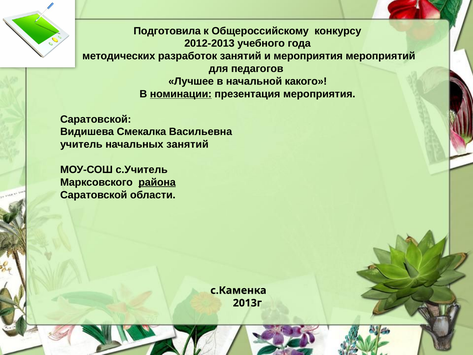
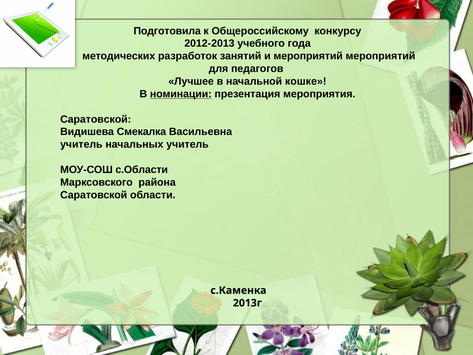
и мероприятия: мероприятия -> мероприятий
какого: какого -> кошке
начальных занятий: занятий -> учитель
с.Учитель: с.Учитель -> с.Области
района underline: present -> none
